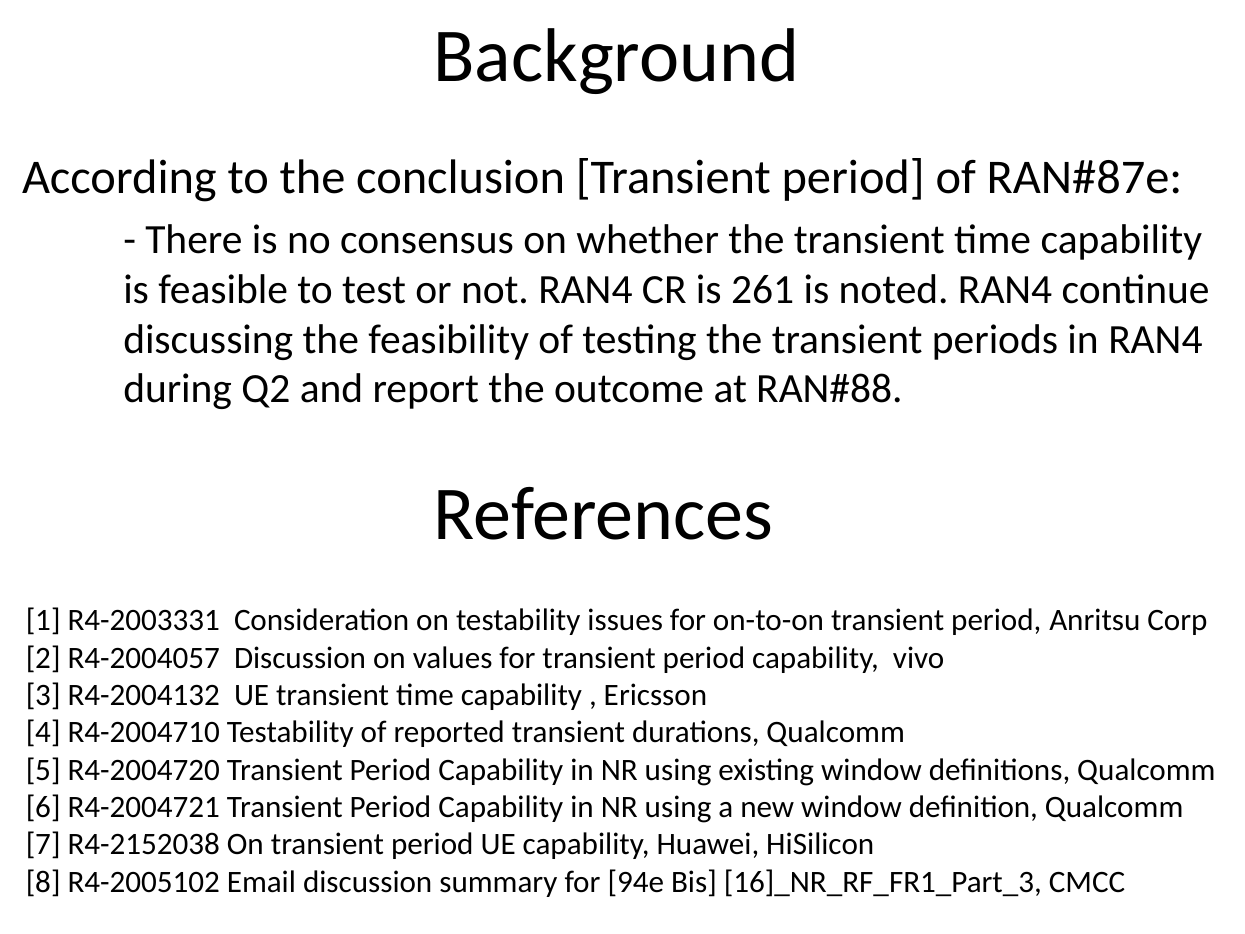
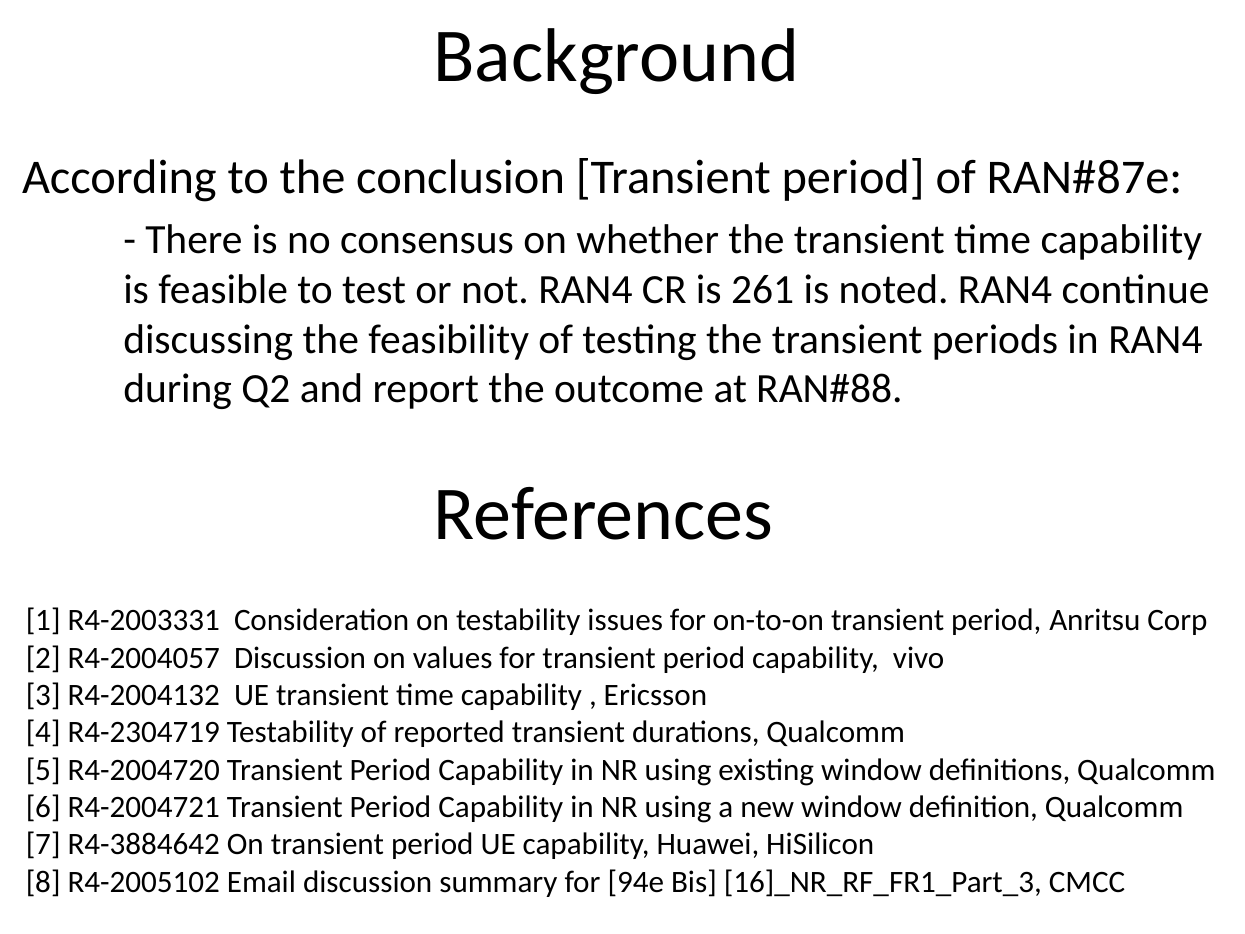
R4-2004710: R4-2004710 -> R4-2304719
R4-2152038: R4-2152038 -> R4-3884642
